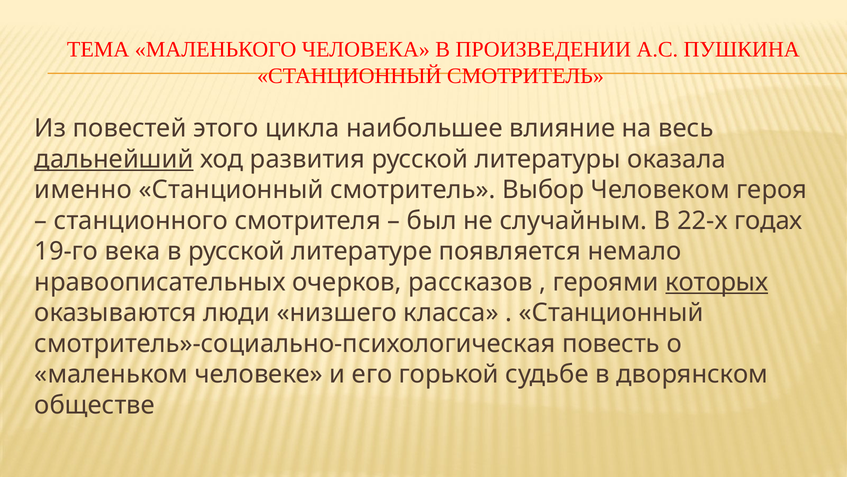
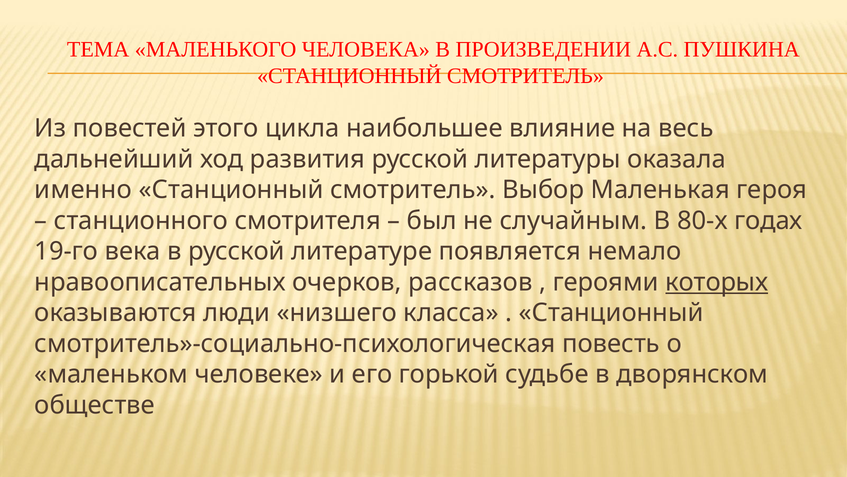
дальнейший underline: present -> none
Человеком: Человеком -> Маленькая
22-х: 22-х -> 80-х
